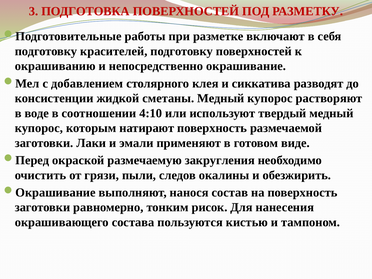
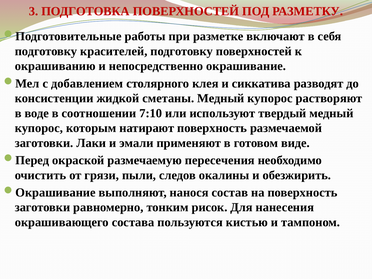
4:10: 4:10 -> 7:10
закругления: закругления -> пересечения
